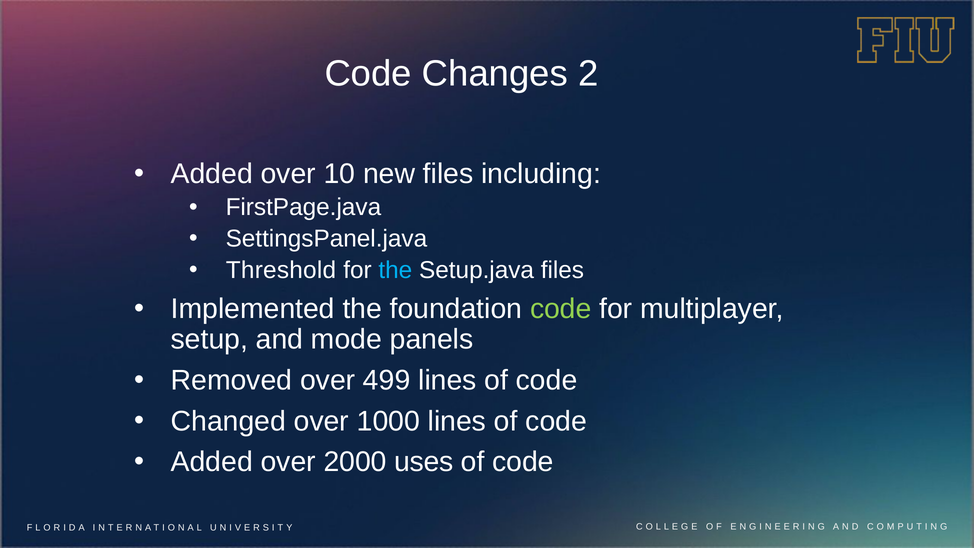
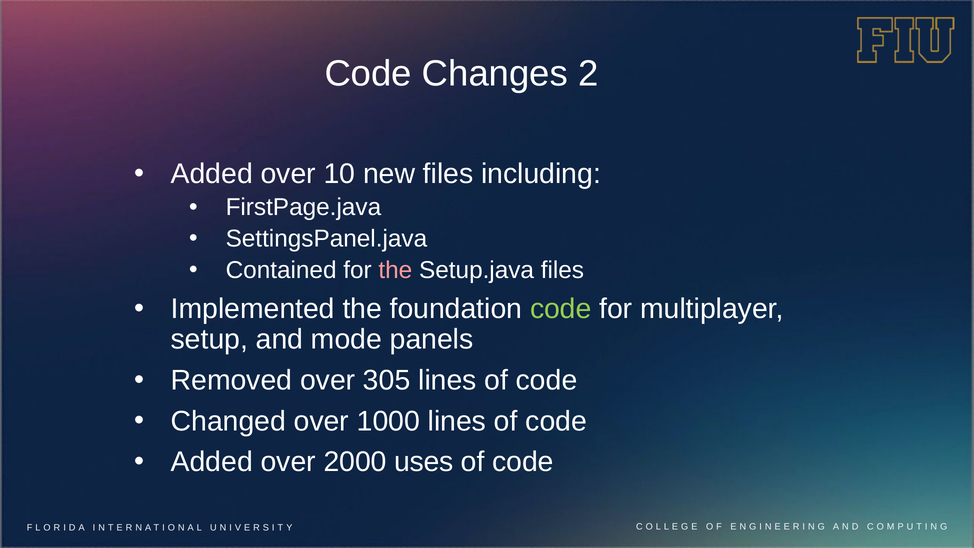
Threshold: Threshold -> Contained
the at (395, 270) colour: light blue -> pink
499: 499 -> 305
